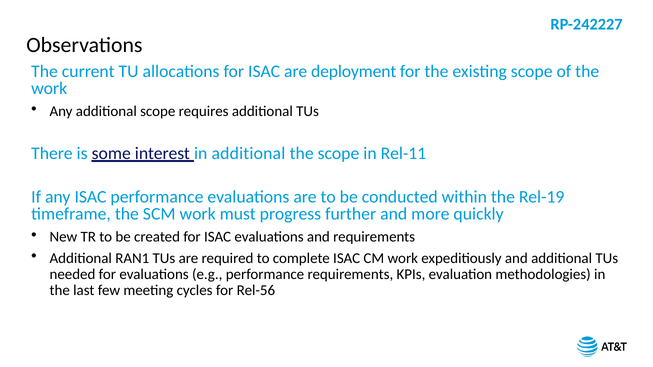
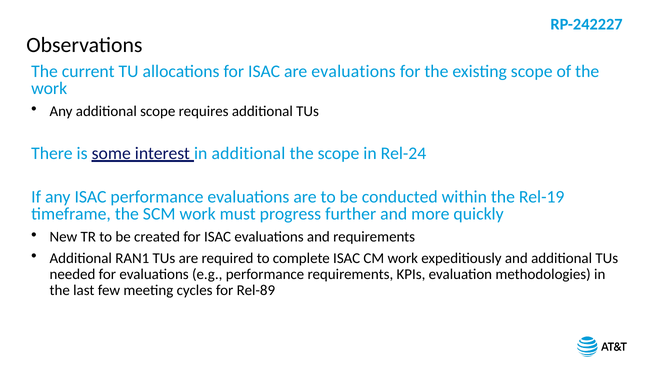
are deployment: deployment -> evaluations
Rel-11: Rel-11 -> Rel-24
Rel-56: Rel-56 -> Rel-89
